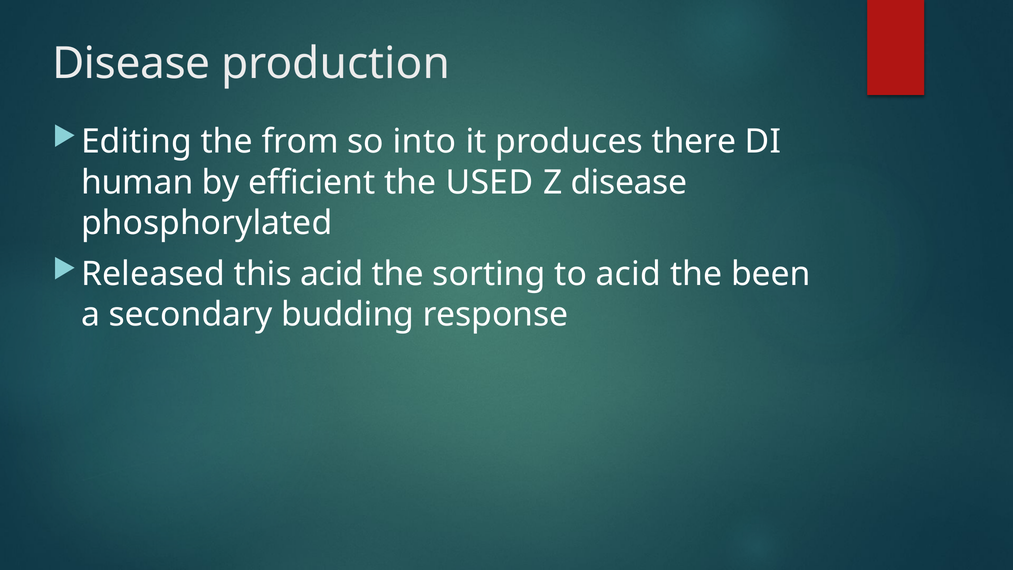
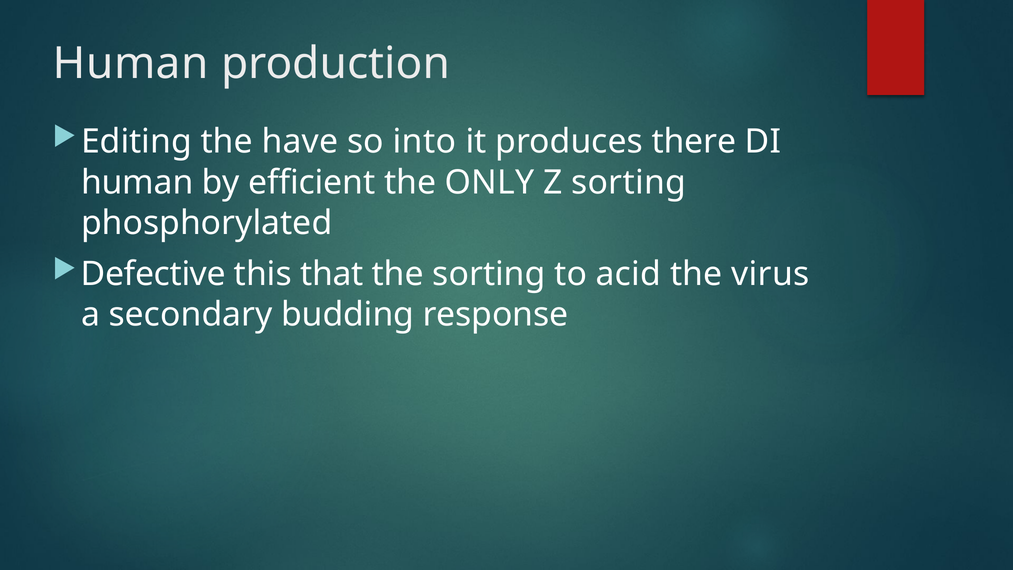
Disease at (131, 64): Disease -> Human
from: from -> have
USED: USED -> ONLY
Z disease: disease -> sorting
Released: Released -> Defective
this acid: acid -> that
been: been -> virus
